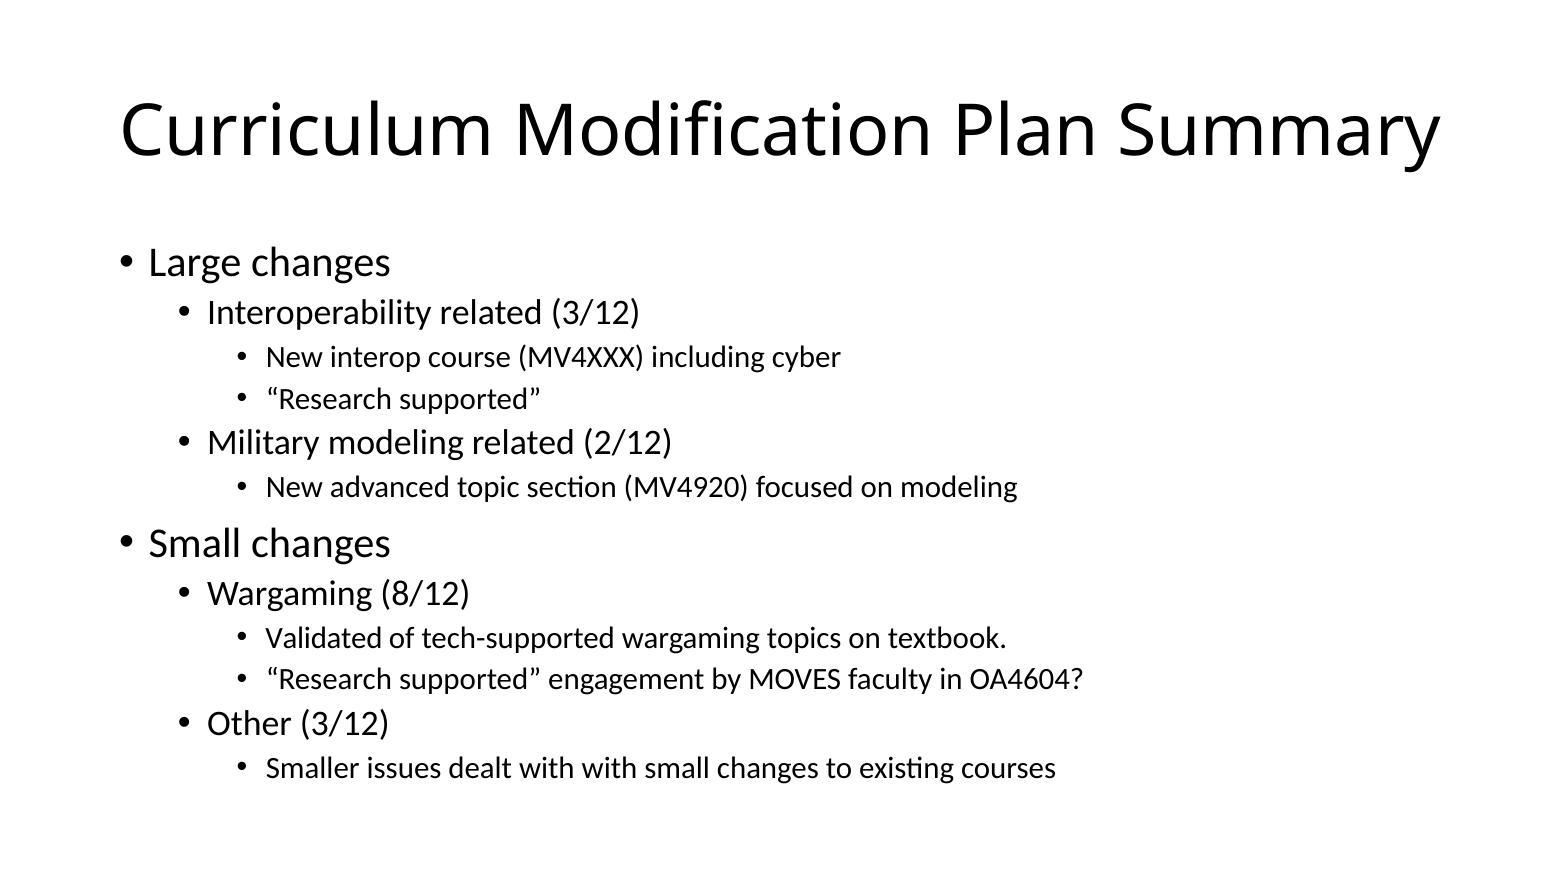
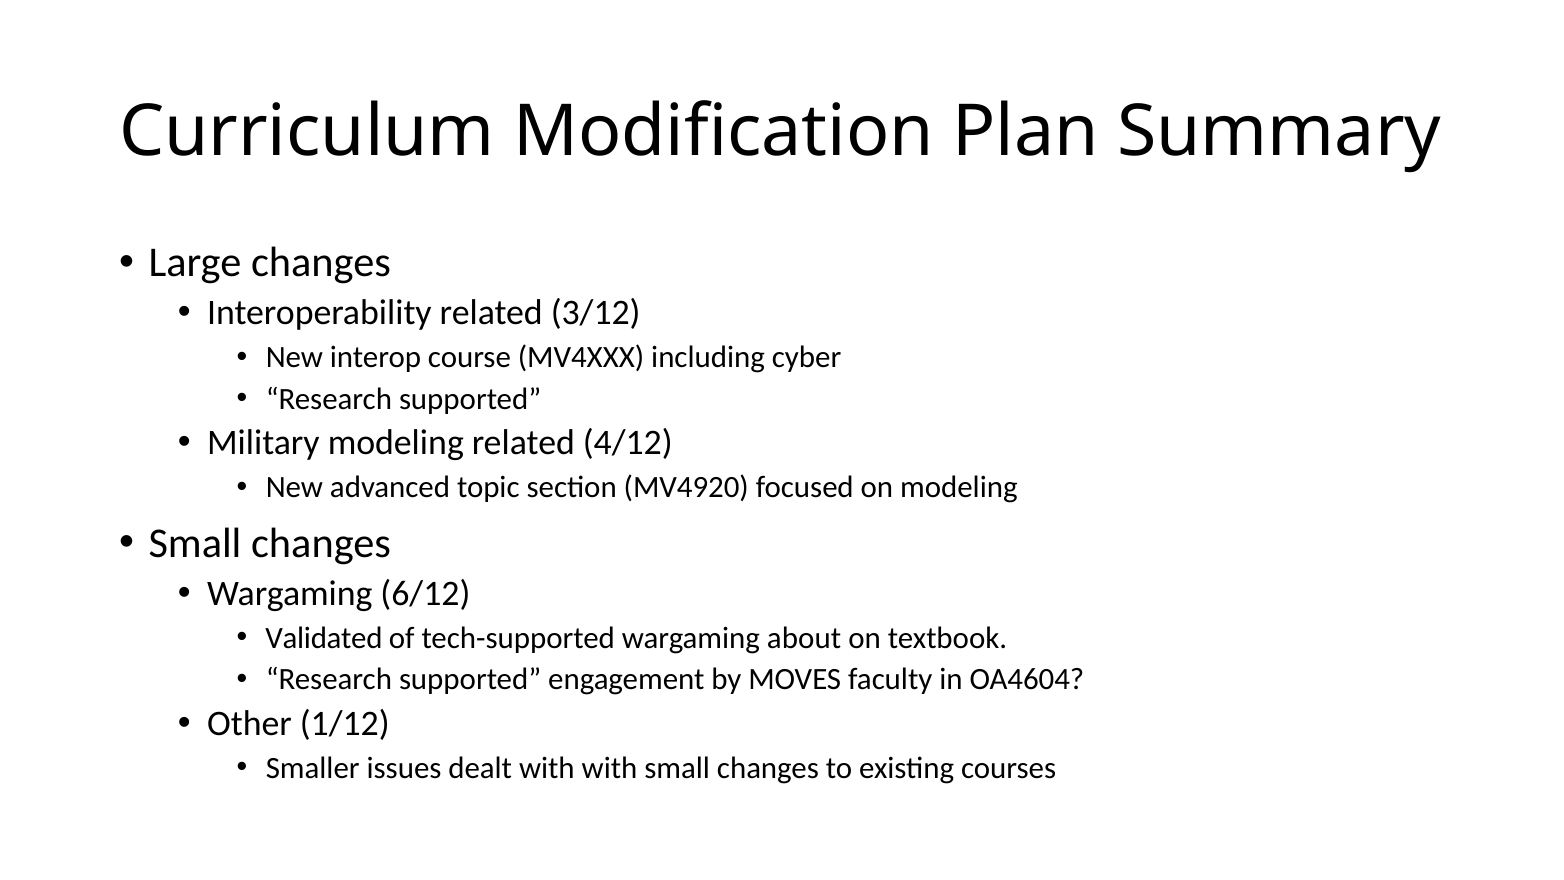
2/12: 2/12 -> 4/12
8/12: 8/12 -> 6/12
topics: topics -> about
Other 3/12: 3/12 -> 1/12
